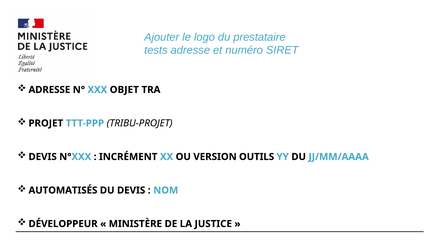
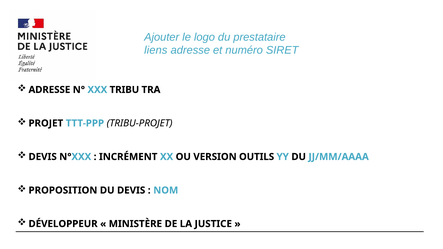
tests: tests -> liens
OBJET: OBJET -> TRIBU
AUTOMATISÉS: AUTOMATISÉS -> PROPOSITION
